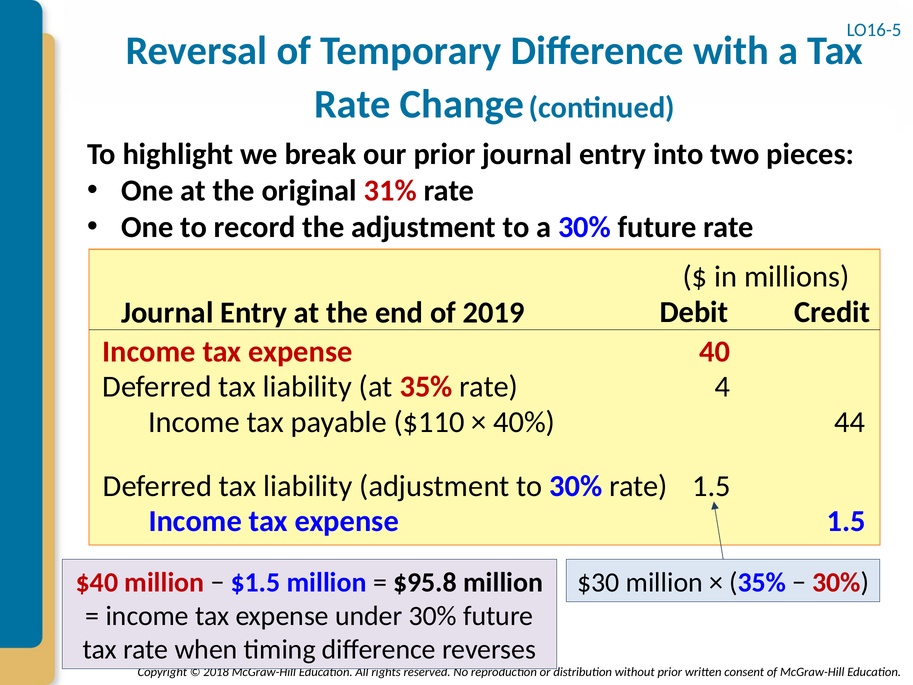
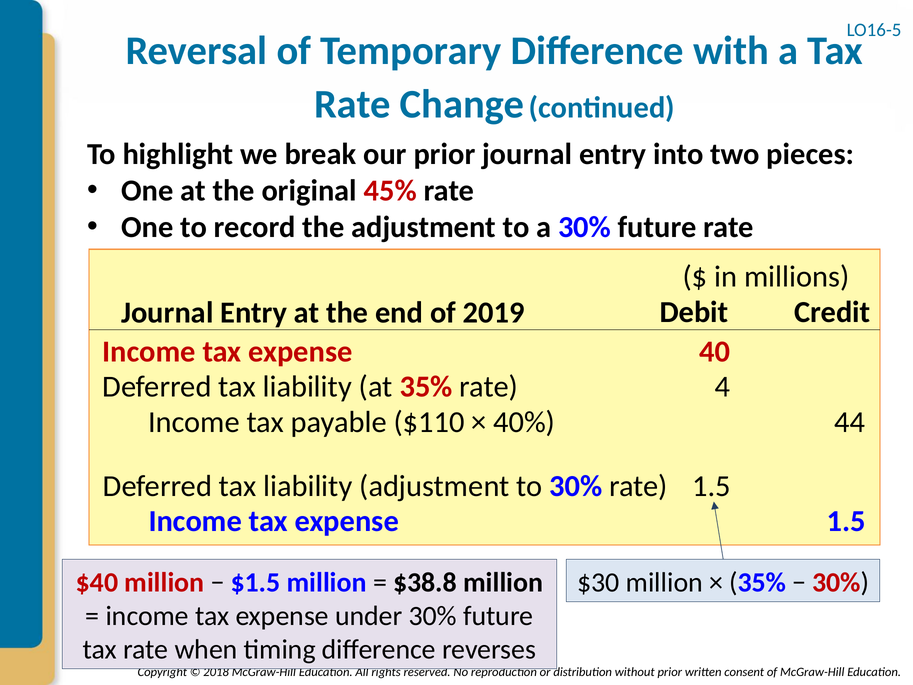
31%: 31% -> 45%
$95.8: $95.8 -> $38.8
